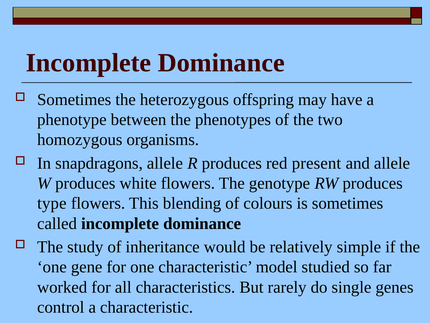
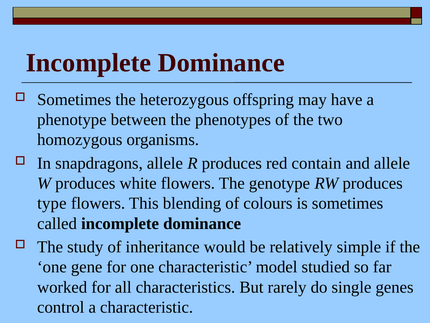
present: present -> contain
